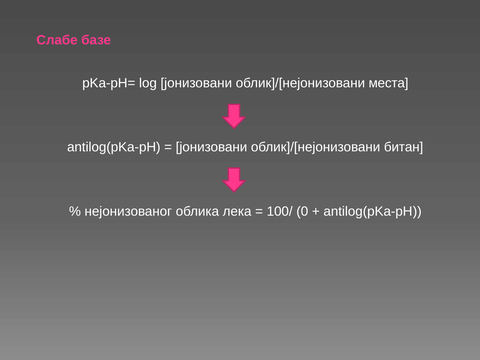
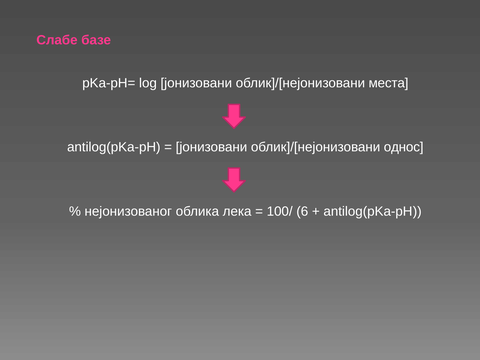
битан: битан -> однос
0: 0 -> 6
